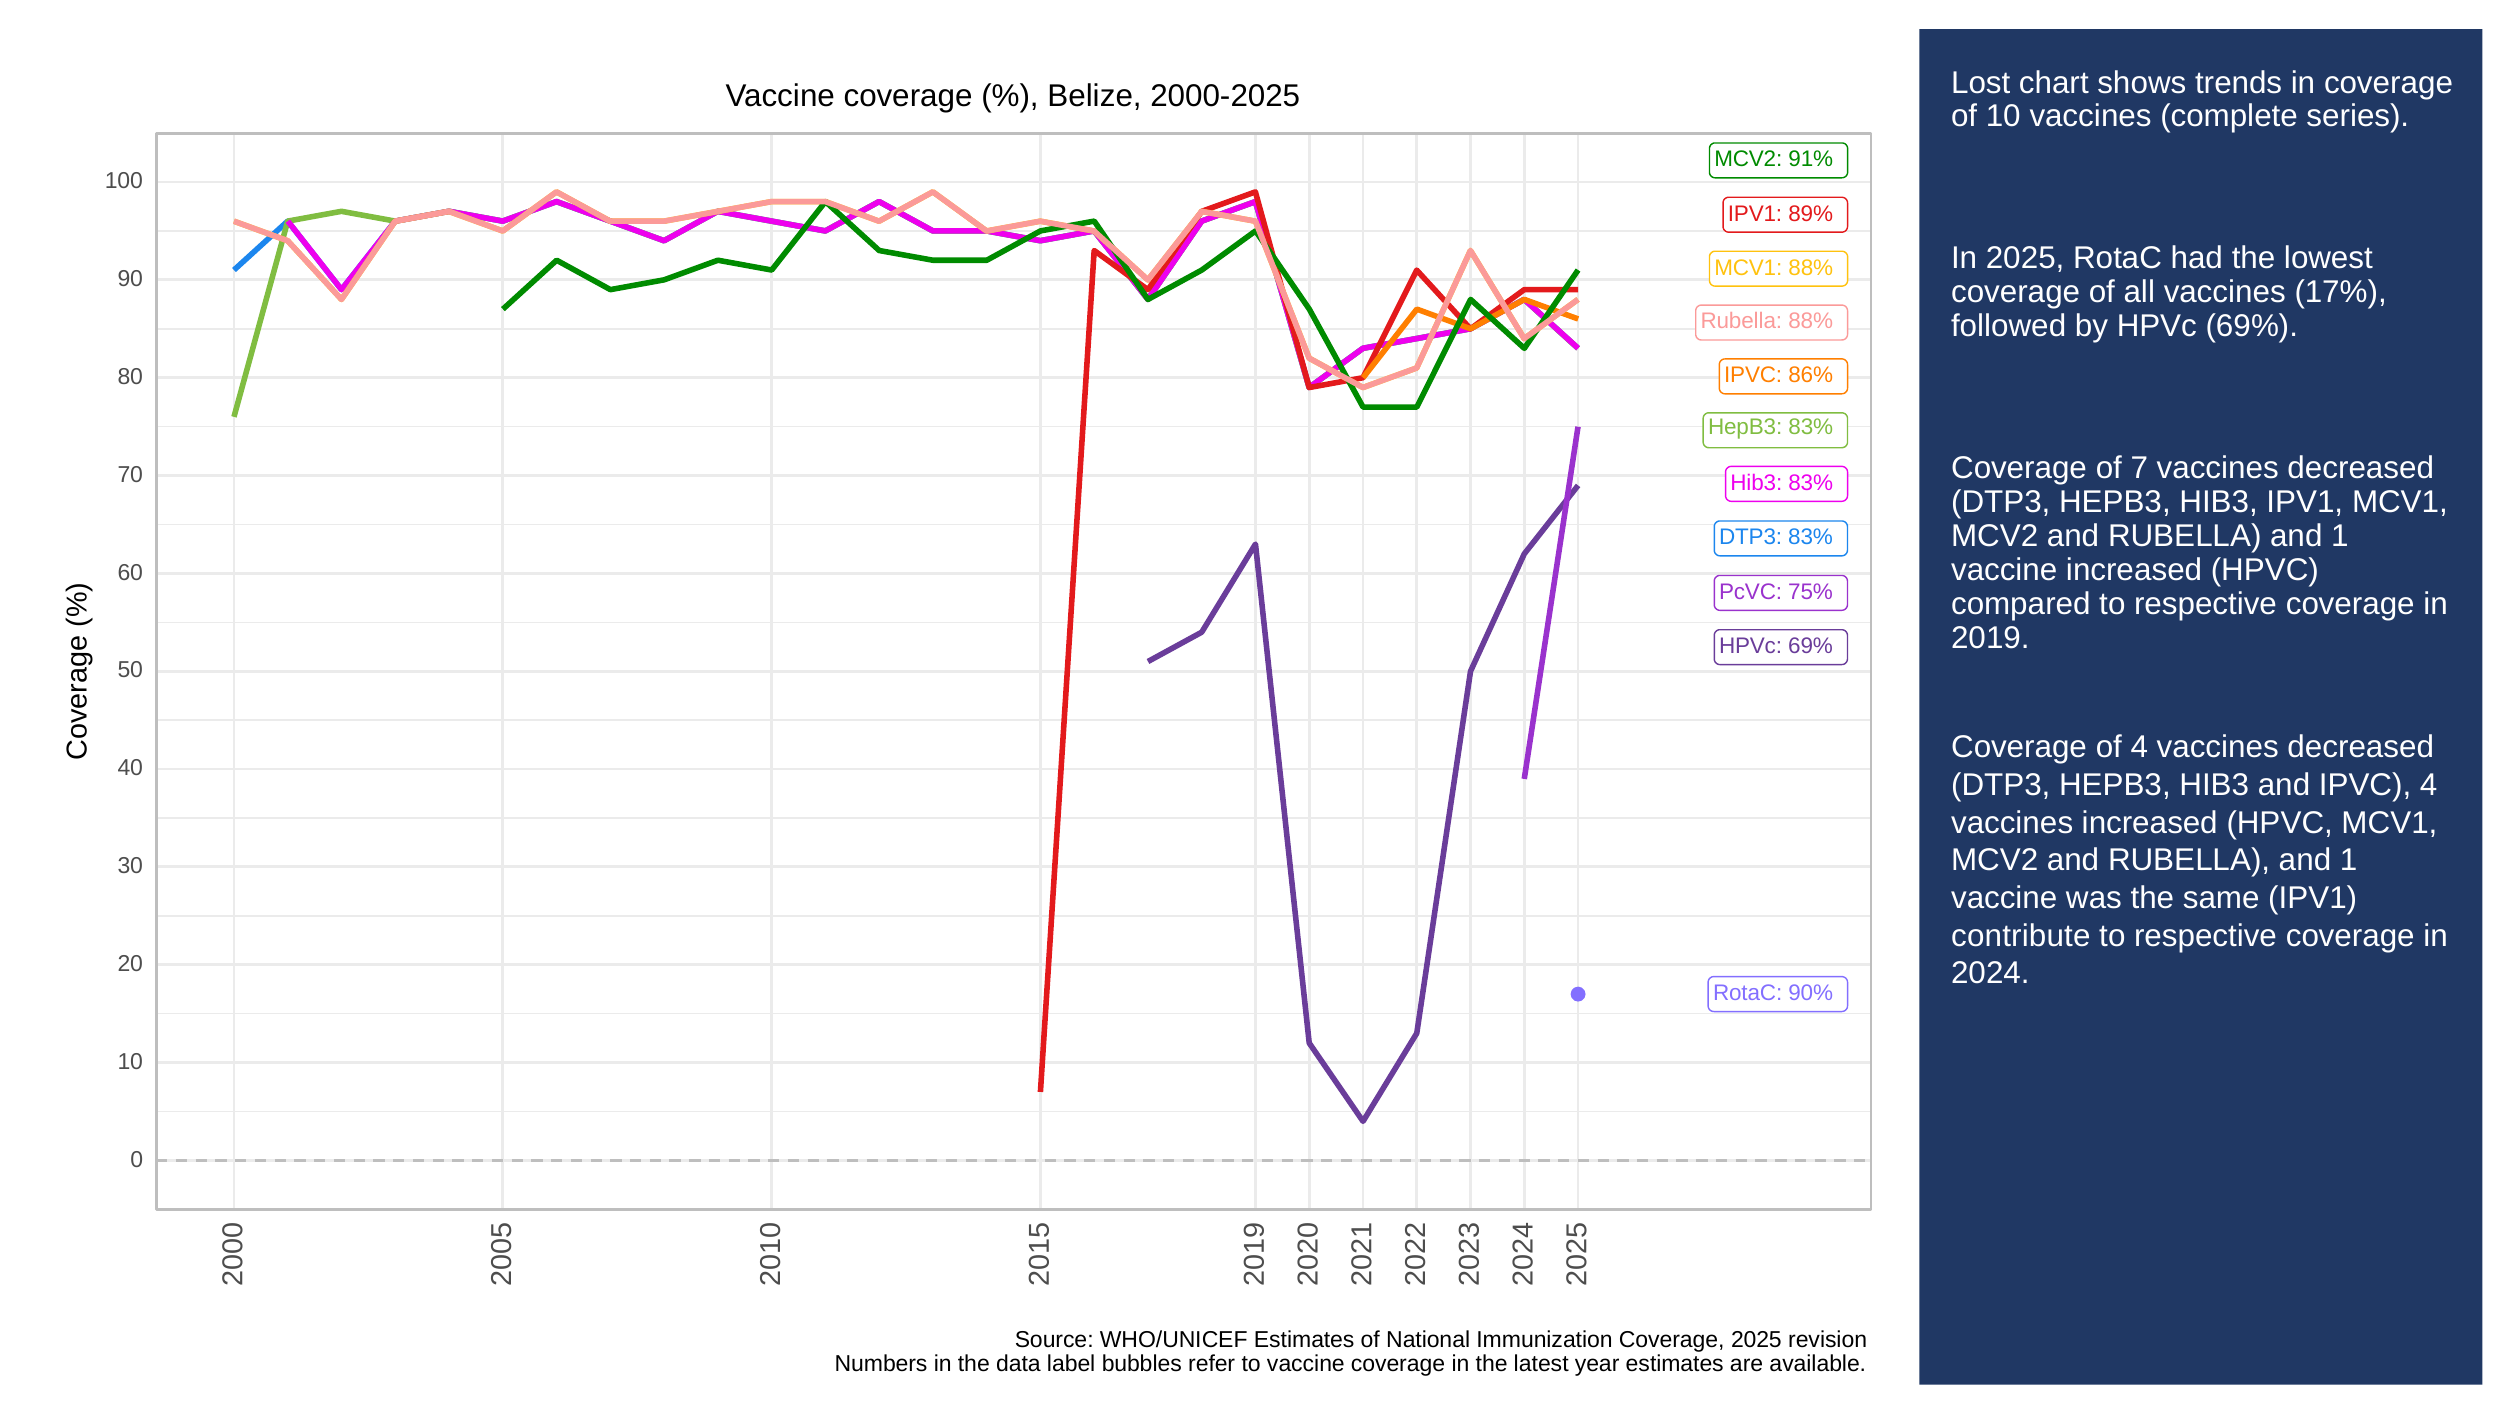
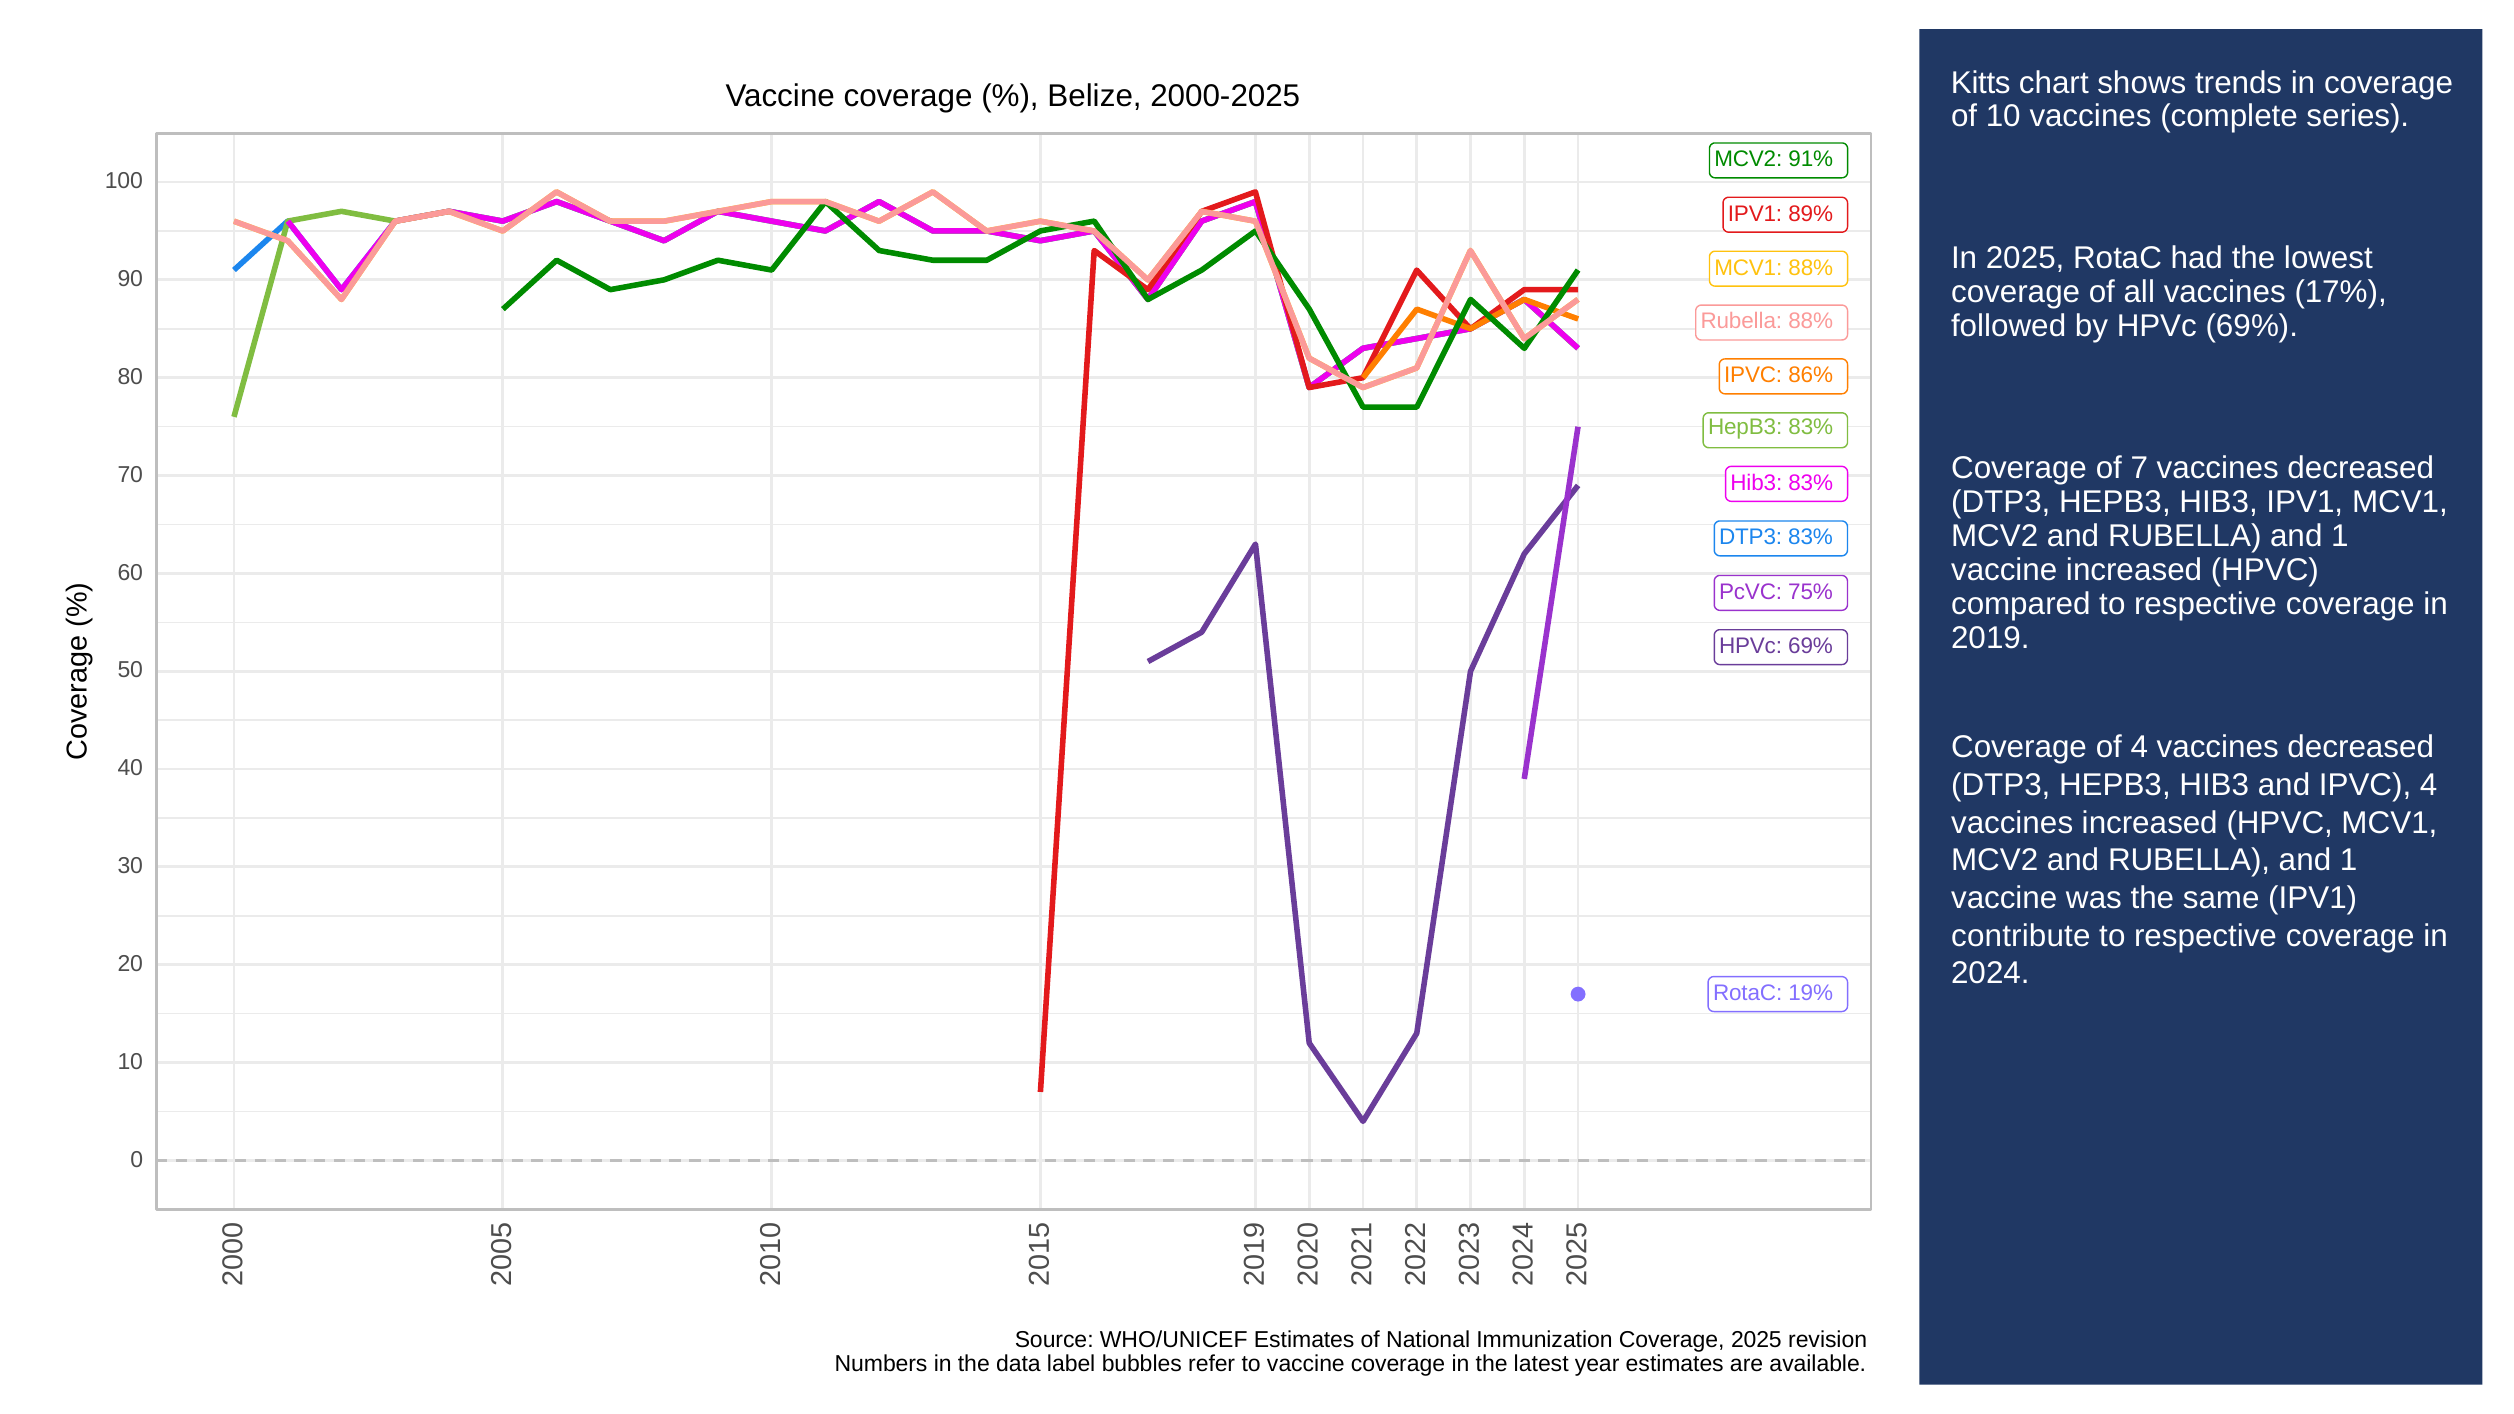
Lost: Lost -> Kitts
90%: 90% -> 19%
